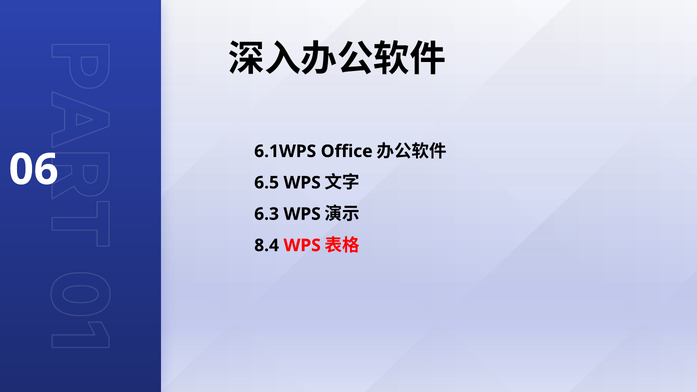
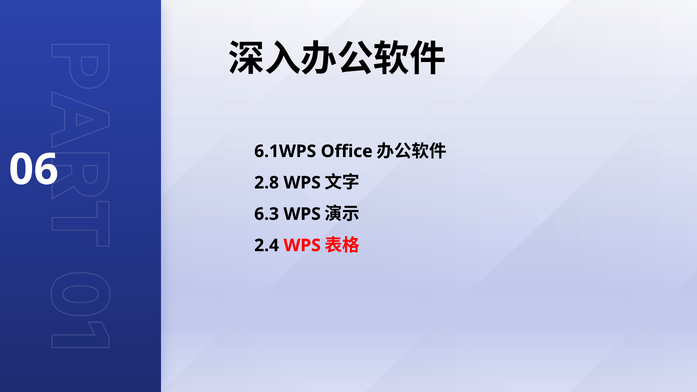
6.5: 6.5 -> 2.8
8.4: 8.4 -> 2.4
